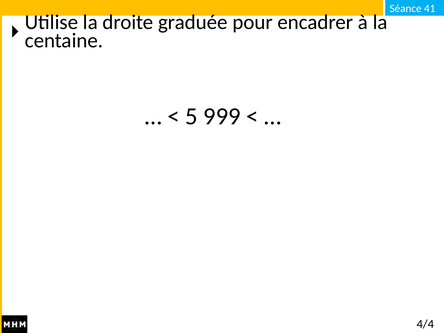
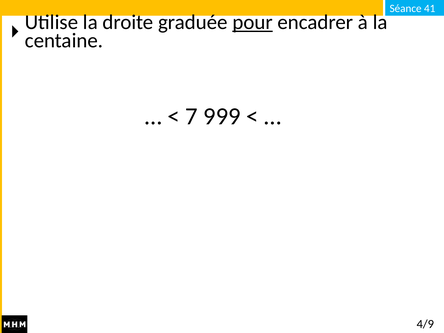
pour underline: none -> present
5: 5 -> 7
4/4: 4/4 -> 4/9
